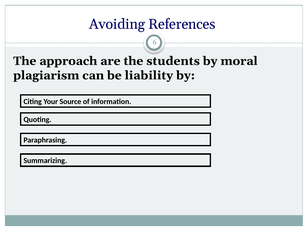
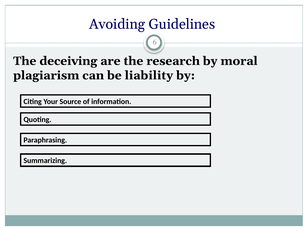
References: References -> Guidelines
approach: approach -> deceiving
students: students -> research
